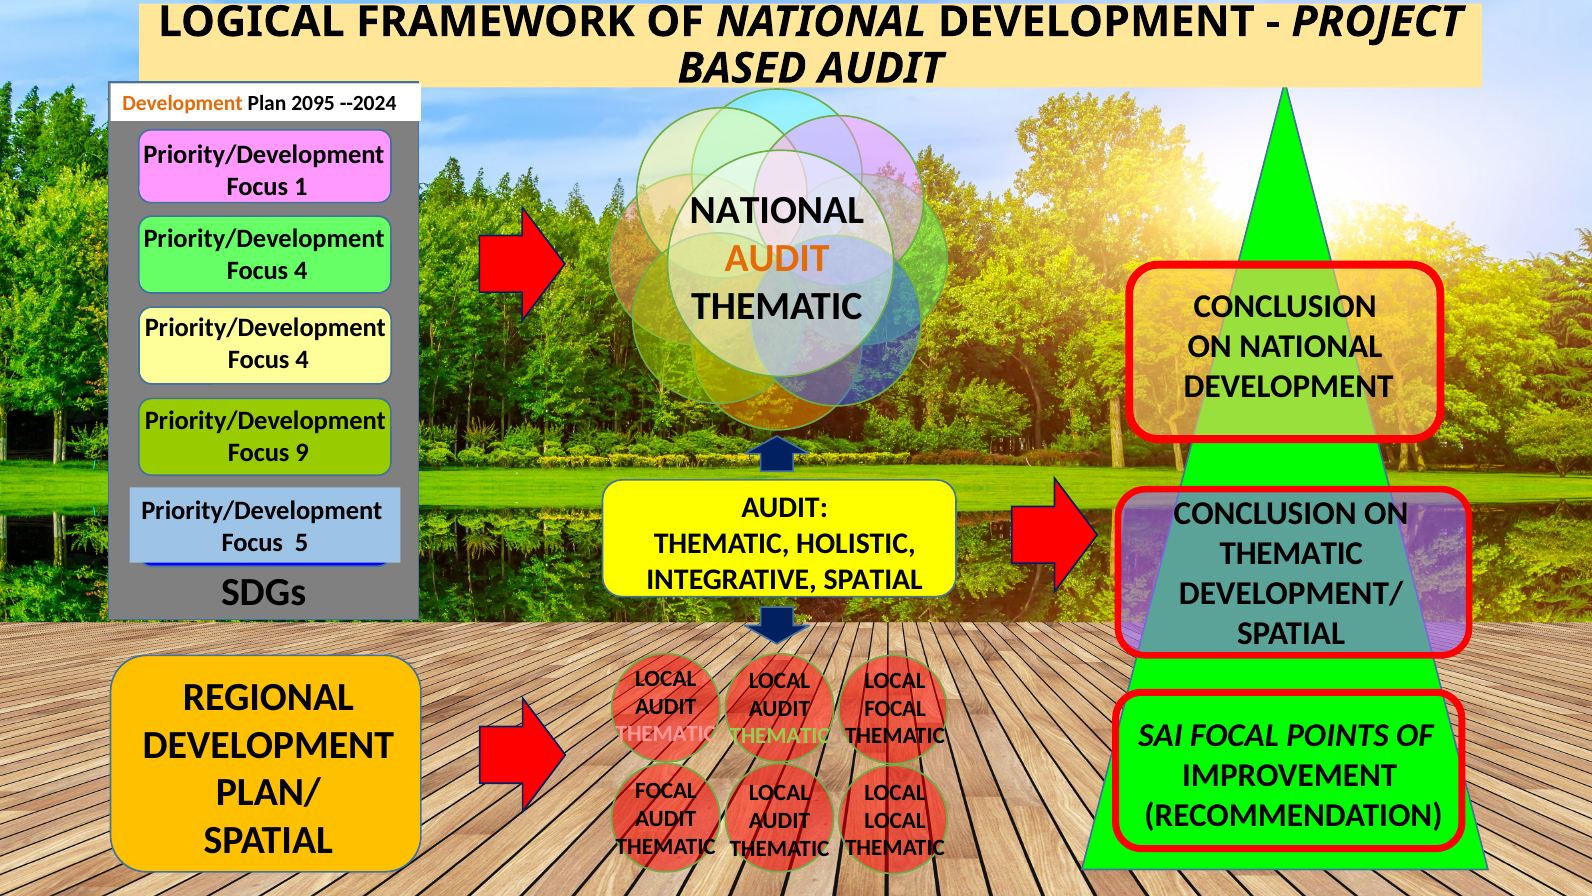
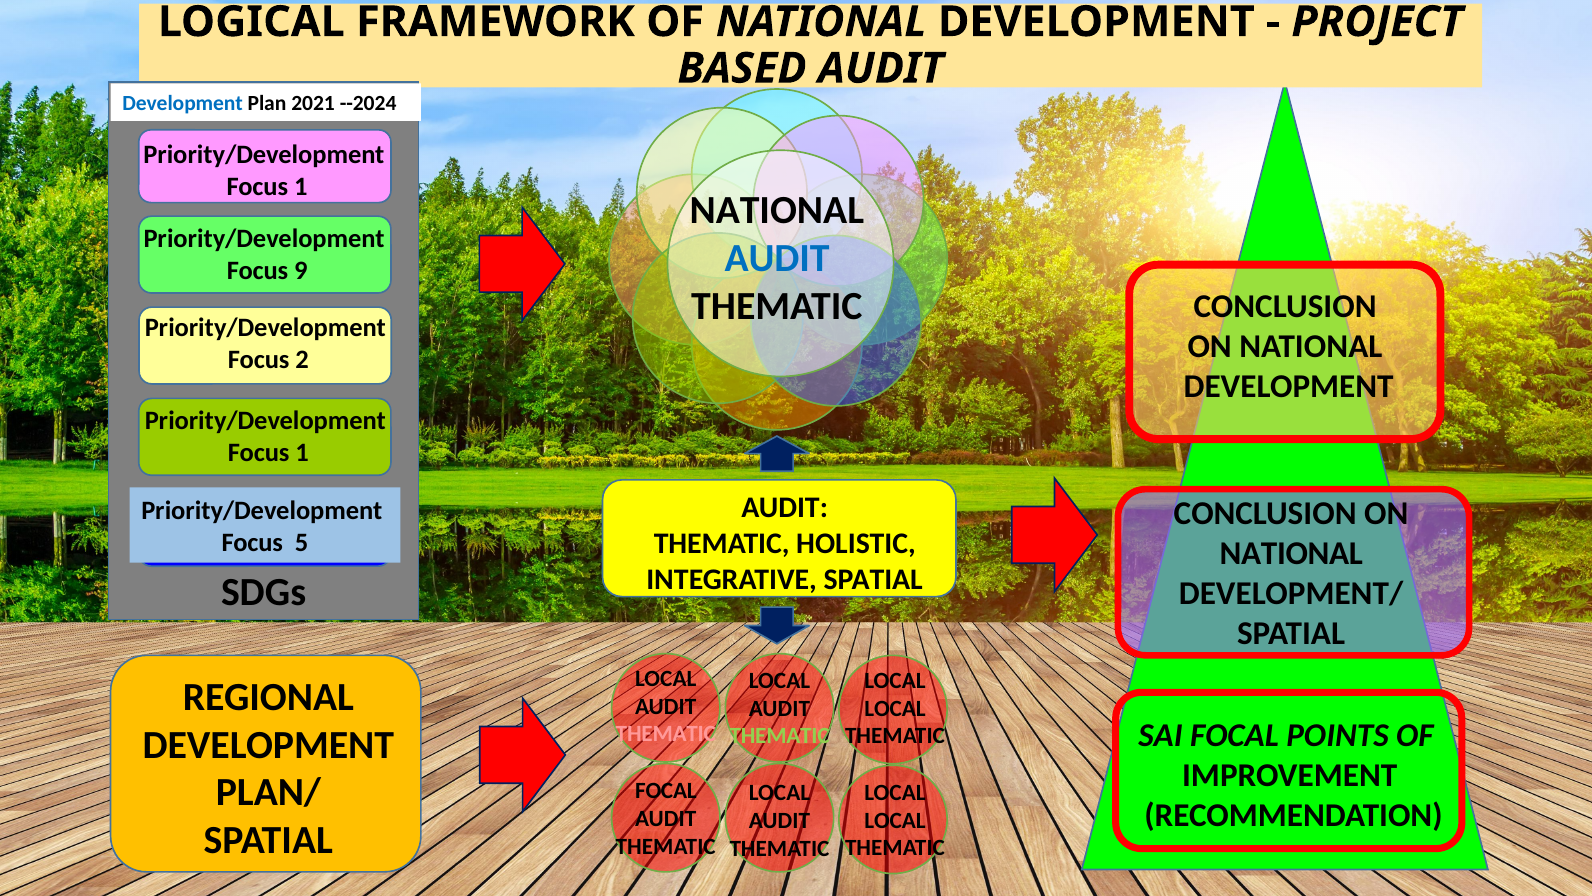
Development at (183, 104) colour: orange -> blue
2095: 2095 -> 2021
AUDIT at (777, 258) colour: orange -> blue
4 at (301, 270): 4 -> 9
4 at (302, 359): 4 -> 2
9 at (302, 452): 9 -> 1
THEMATIC at (1291, 553): THEMATIC -> NATIONAL
FOCAL at (895, 708): FOCAL -> LOCAL
